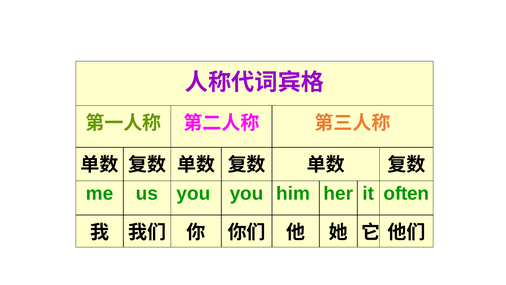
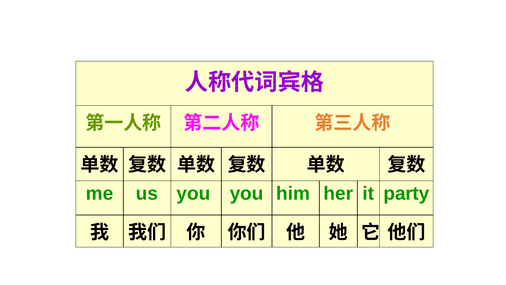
often: often -> party
